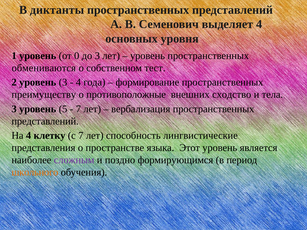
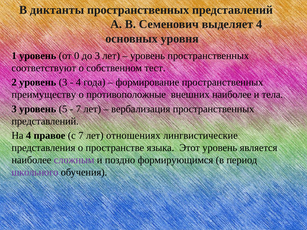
обмениваются: обмениваются -> соответствуют
внешних сходство: сходство -> наиболее
клетку: клетку -> правое
способность: способность -> отношениях
школьного colour: orange -> purple
